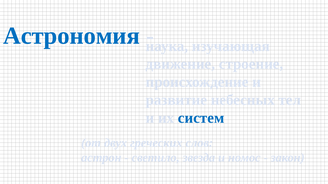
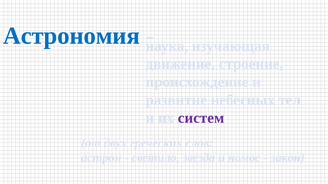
систем colour: blue -> purple
